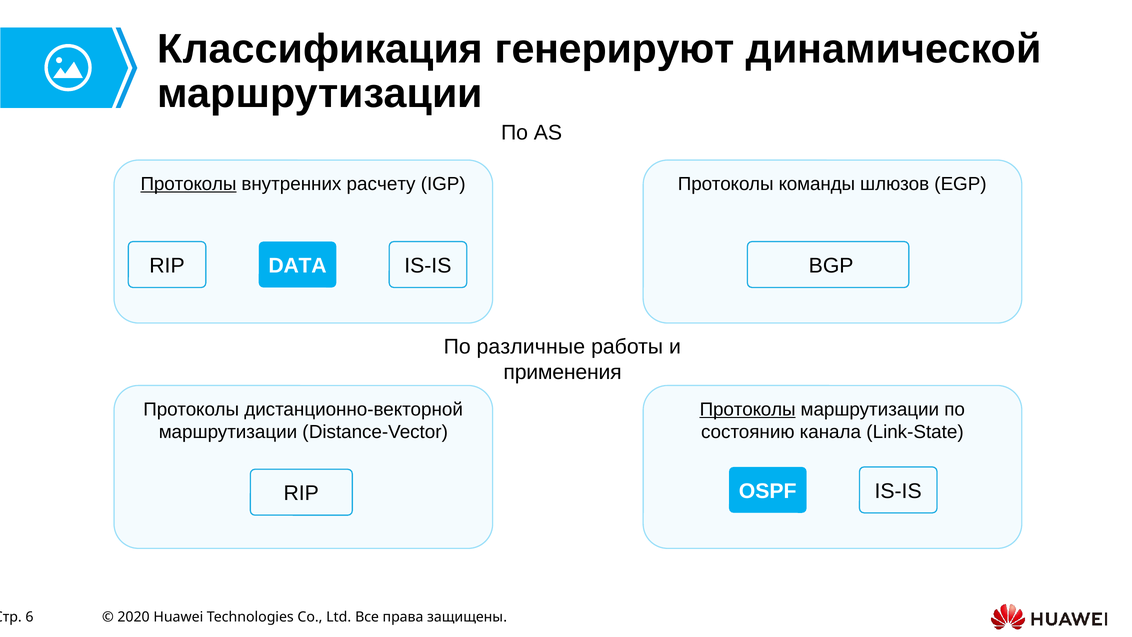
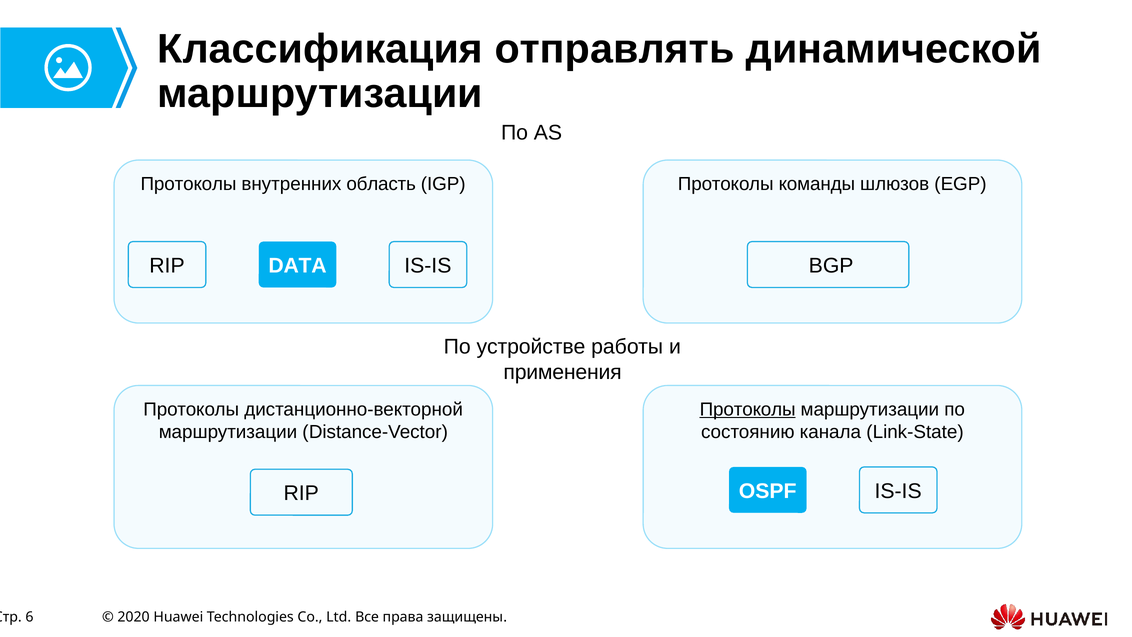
генерируют: генерируют -> отправлять
Протоколы at (188, 184) underline: present -> none
расчету: расчету -> область
различные: различные -> устройстве
